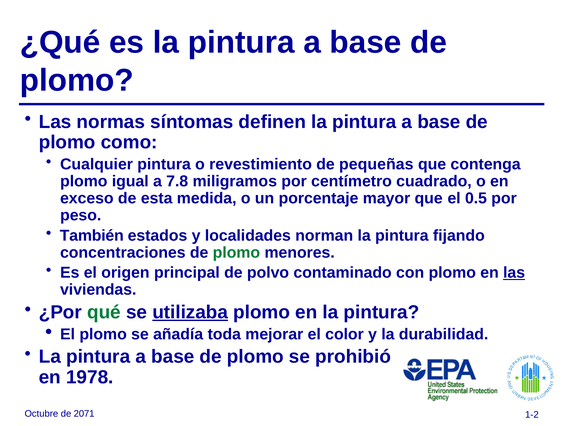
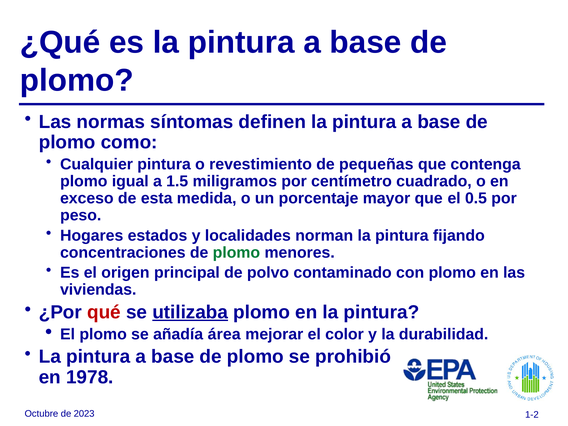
7.8: 7.8 -> 1.5
También: También -> Hogares
las at (514, 273) underline: present -> none
qué colour: green -> red
toda: toda -> área
2071: 2071 -> 2023
